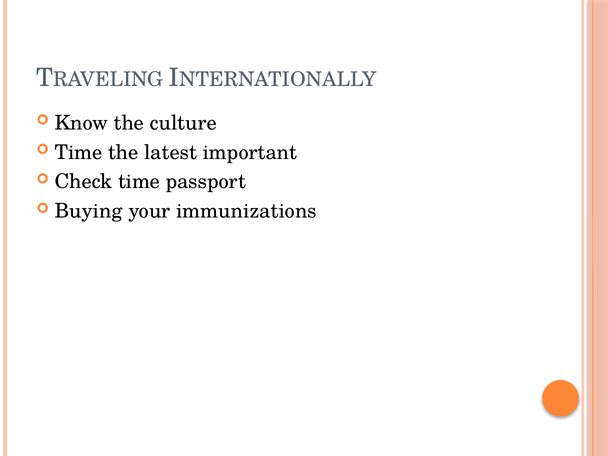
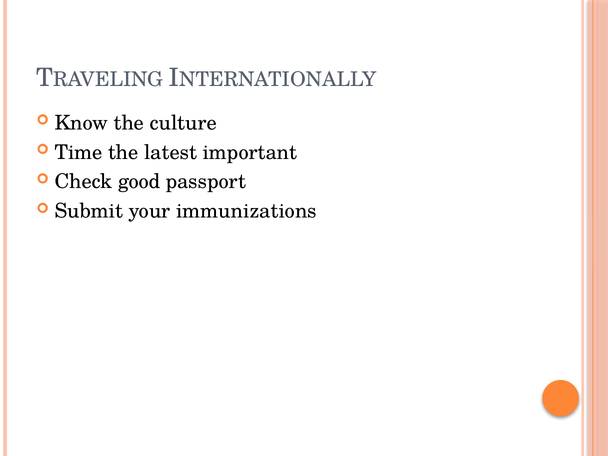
Check time: time -> good
Buying: Buying -> Submit
